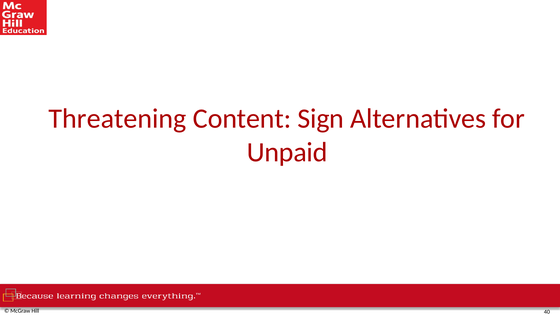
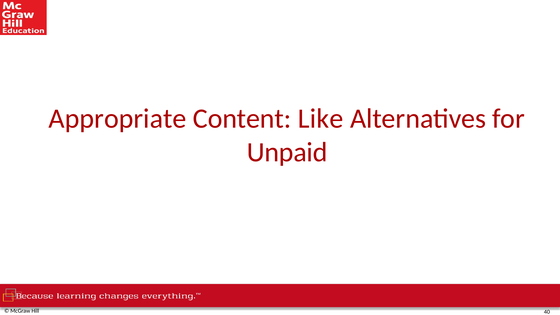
Threatening: Threatening -> Appropriate
Sign: Sign -> Like
